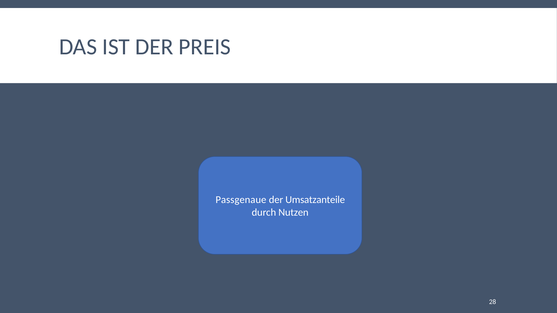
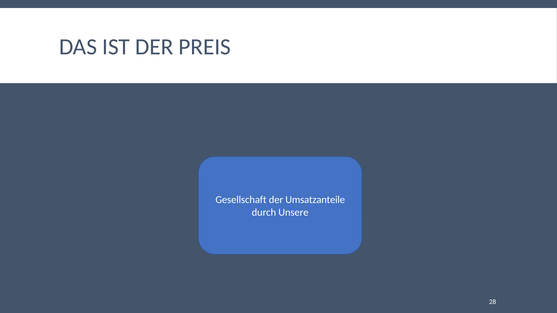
Passgenaue: Passgenaue -> Gesellschaft
Nutzen: Nutzen -> Unsere
